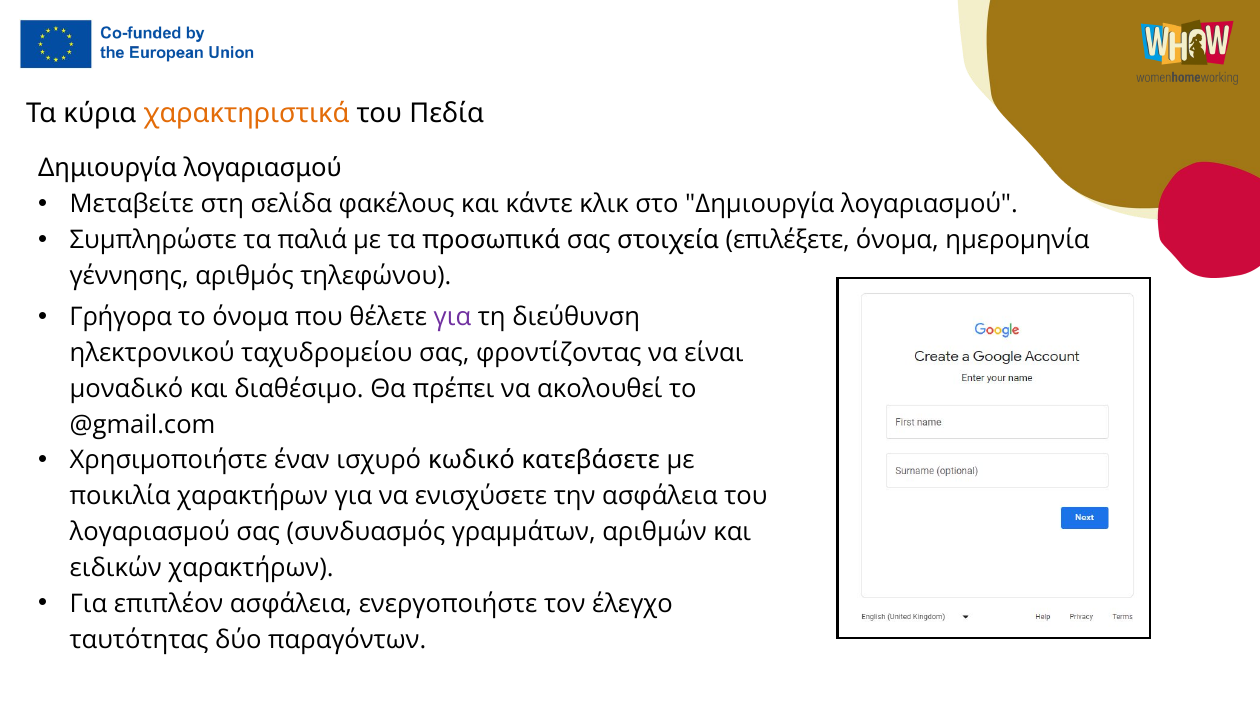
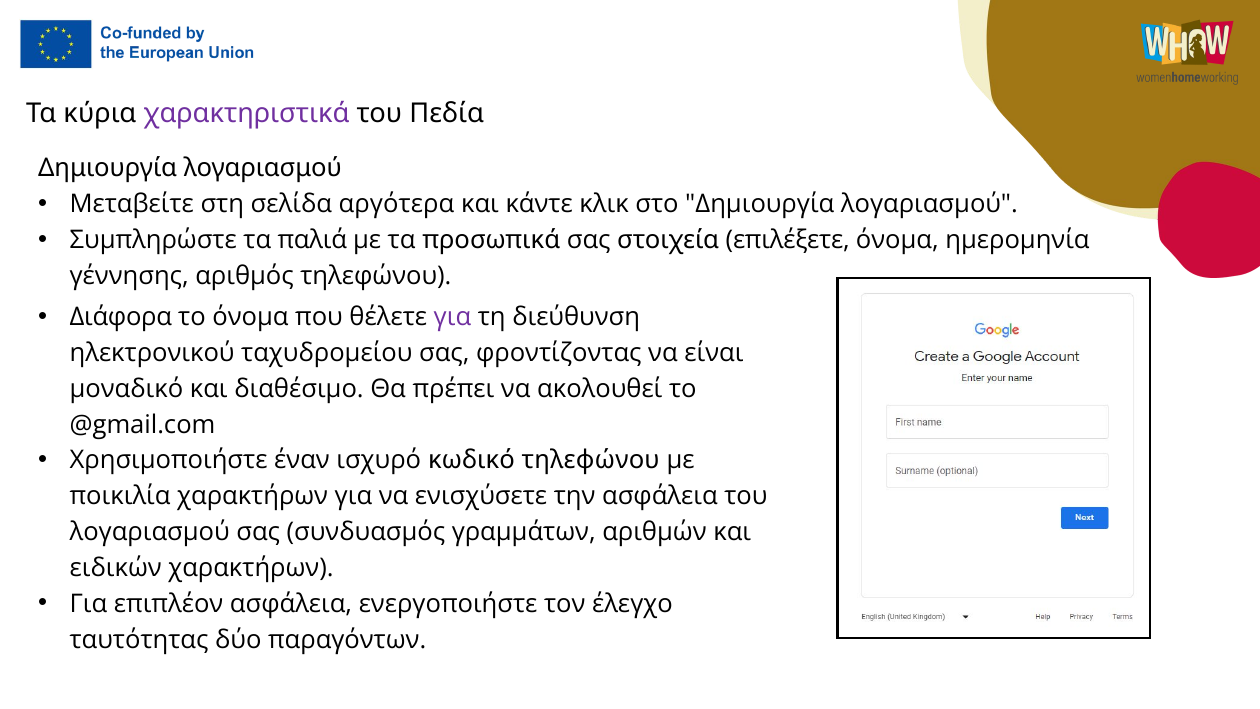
χαρακτηριστικά colour: orange -> purple
φακέλους: φακέλους -> αργότερα
Γρήγορα: Γρήγορα -> Διάφορα
κωδικό κατεβάσετε: κατεβάσετε -> τηλεφώνου
